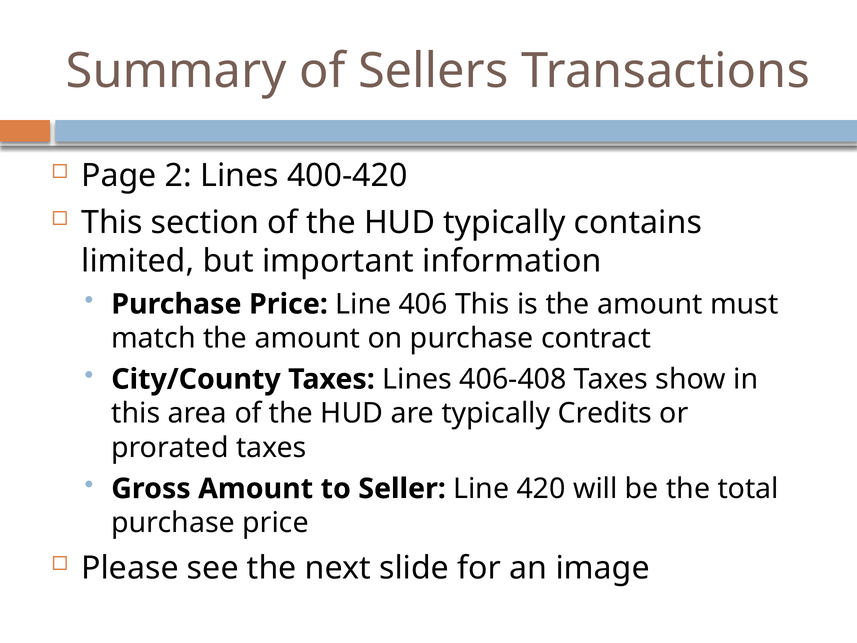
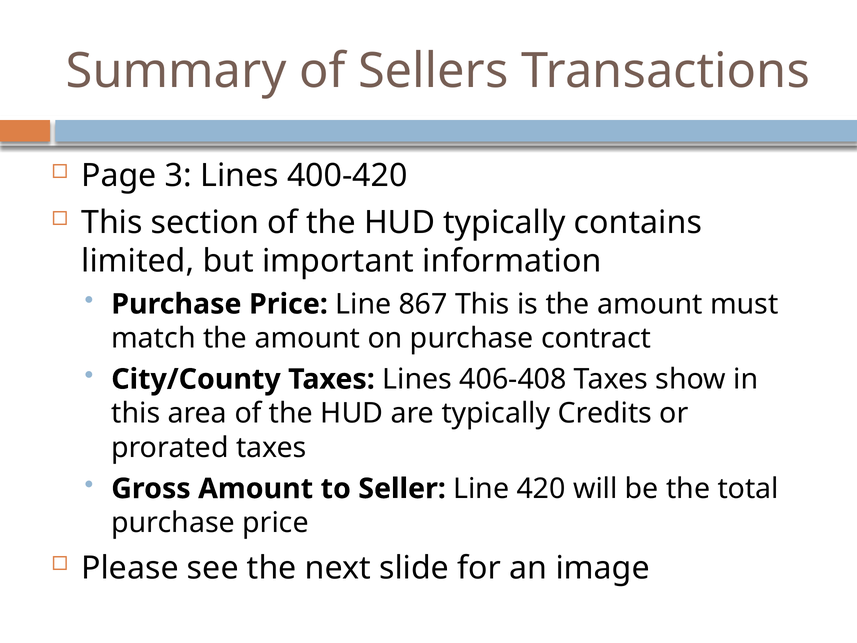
2: 2 -> 3
406: 406 -> 867
